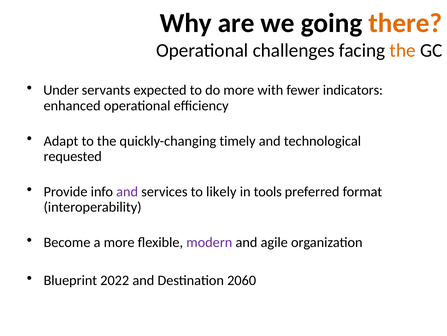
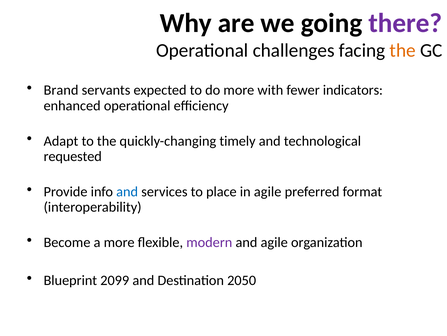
there colour: orange -> purple
Under: Under -> Brand
and at (127, 191) colour: purple -> blue
likely: likely -> place
in tools: tools -> agile
2022: 2022 -> 2099
2060: 2060 -> 2050
